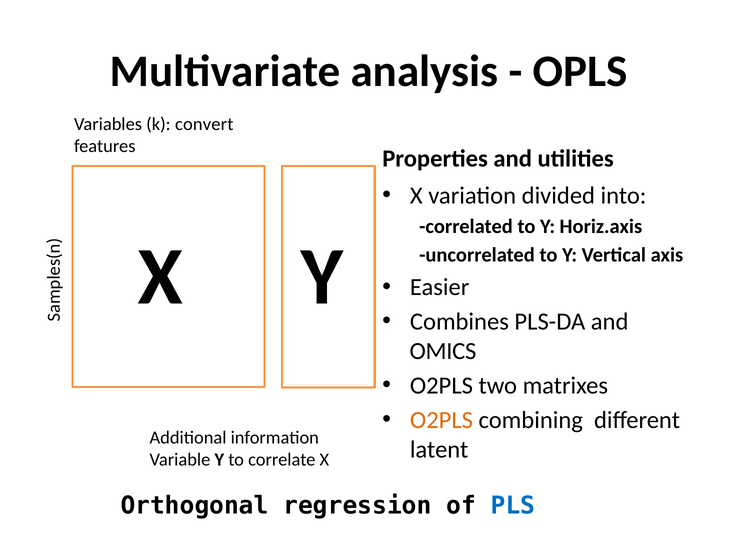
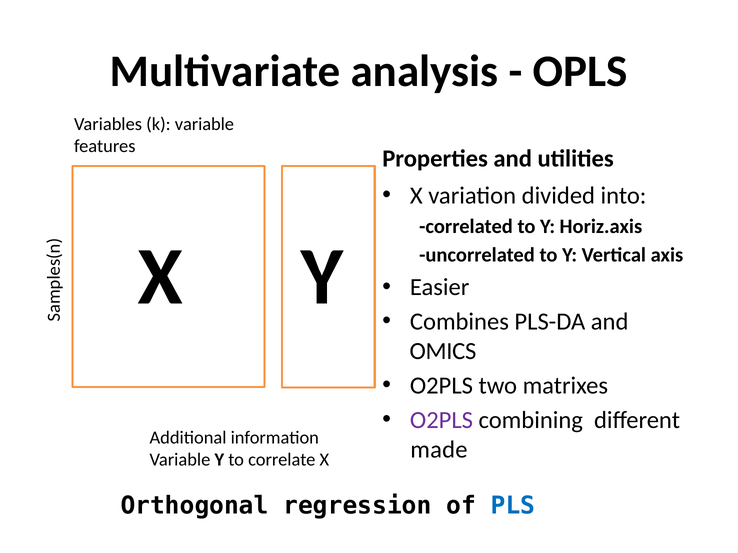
k convert: convert -> variable
O2PLS at (441, 420) colour: orange -> purple
latent: latent -> made
